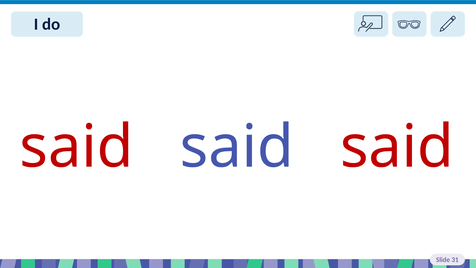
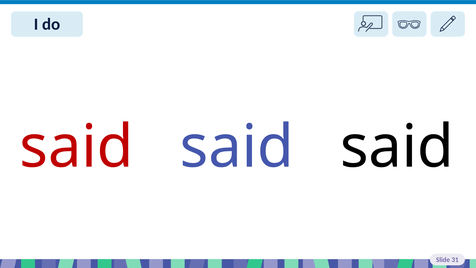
said at (397, 147) colour: red -> black
